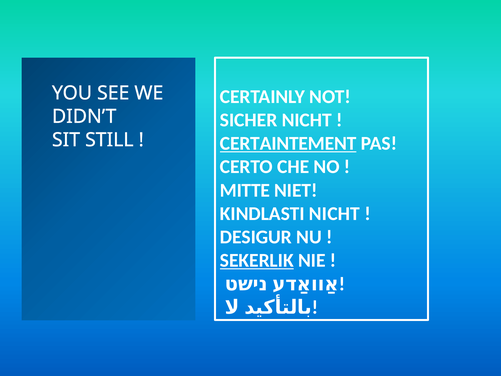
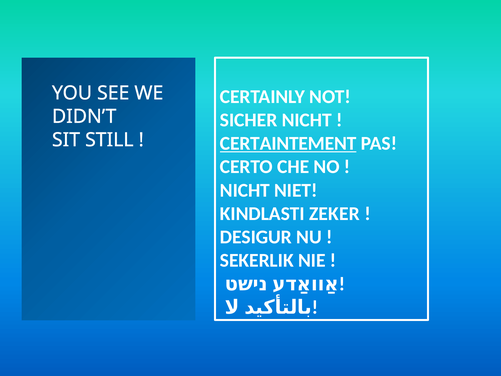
MITTE at (245, 190): MITTE -> NICHT
KINDLASTI NICHT: NICHT -> ZEKER
SEKERLIK underline: present -> none
